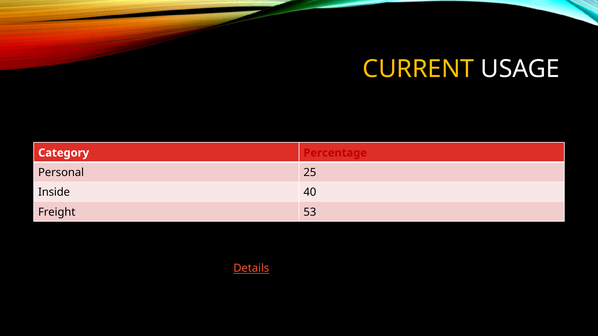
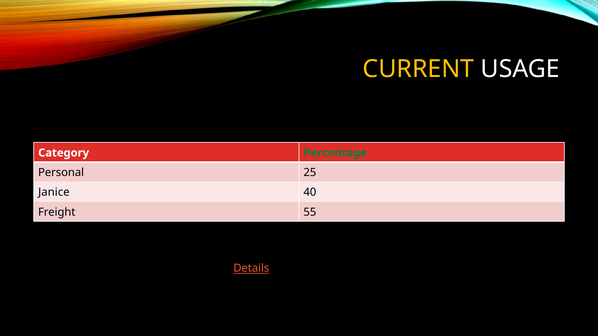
Percentage colour: red -> green
Inside: Inside -> Janice
53: 53 -> 55
